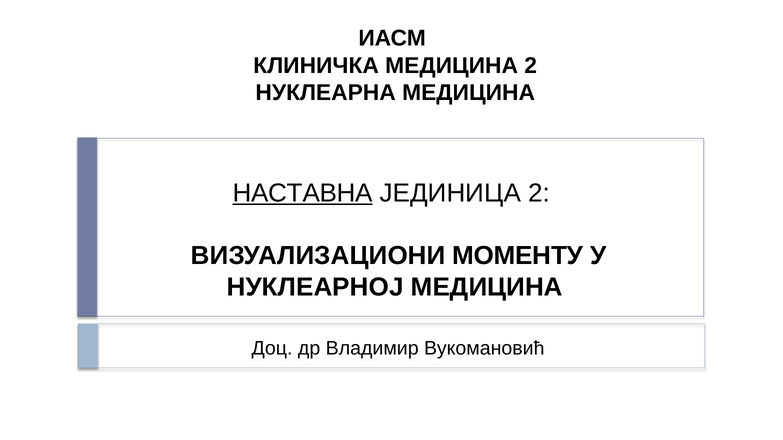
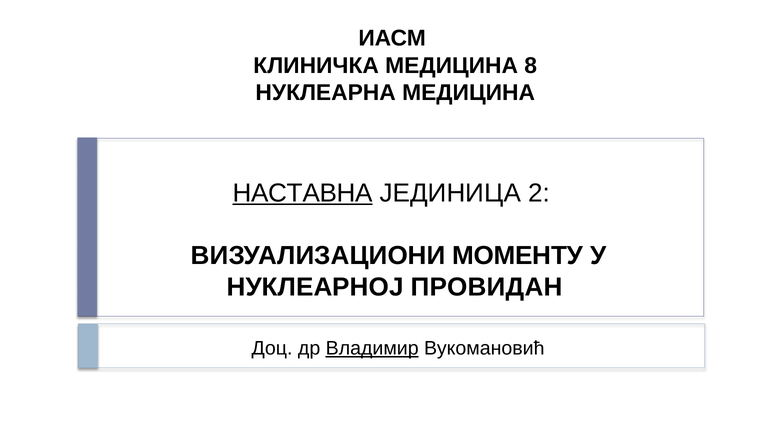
МЕДИЦИНА 2: 2 -> 8
НУКЛЕАРНОЈ МЕДИЦИНА: МЕДИЦИНА -> ПРОВИДАН
Владимир underline: none -> present
